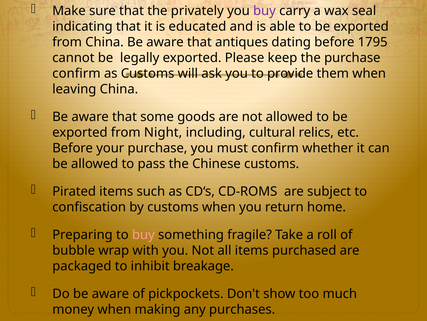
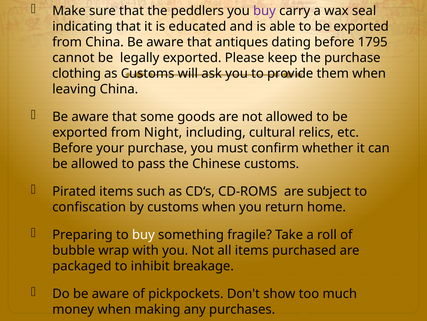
privately: privately -> peddlers
confirm at (76, 73): confirm -> clothing
buy at (143, 234) colour: pink -> white
